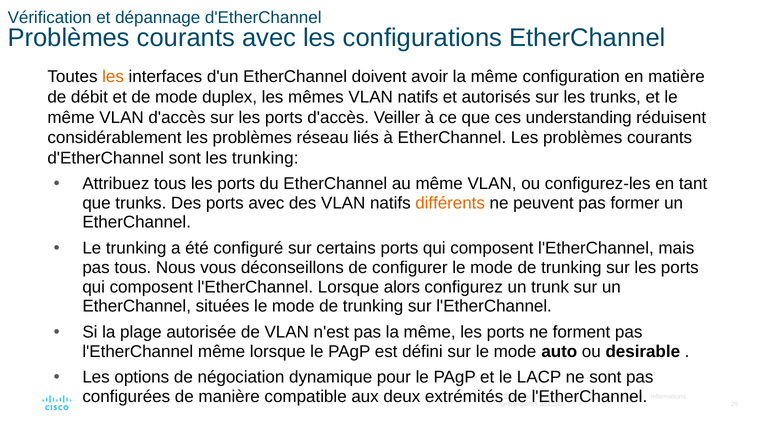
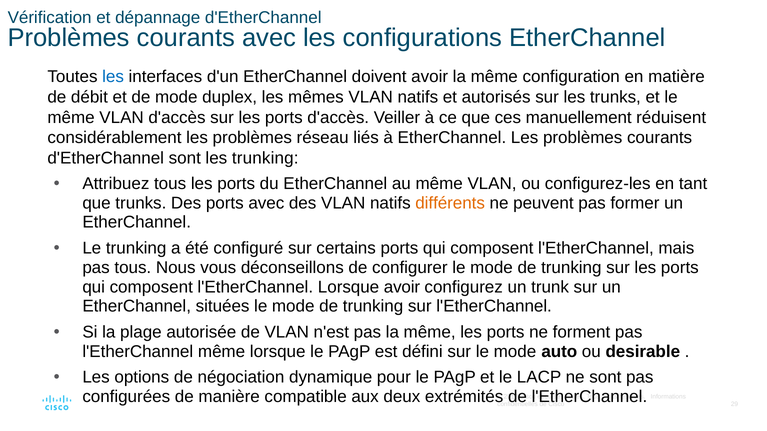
les at (113, 77) colour: orange -> blue
understanding: understanding -> manuellement
Lorsque alors: alors -> avoir
